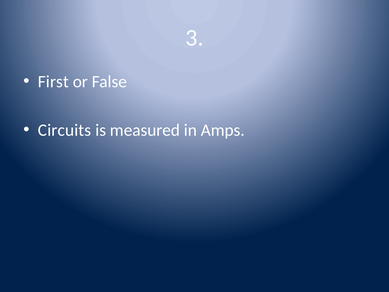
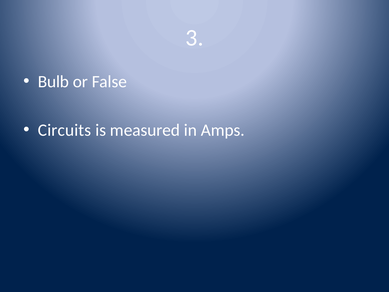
First: First -> Bulb
